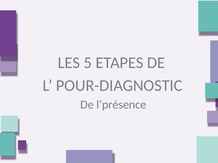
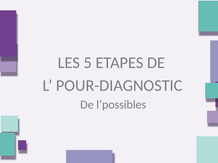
l’présence: l’présence -> l’possibles
